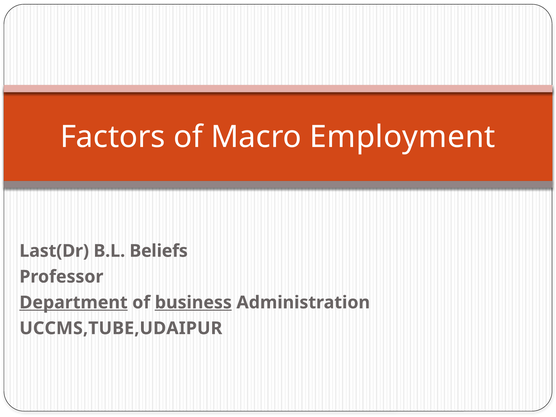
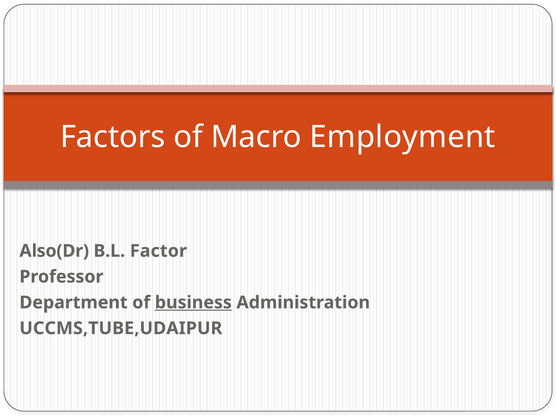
Last(Dr: Last(Dr -> Also(Dr
Beliefs: Beliefs -> Factor
Department underline: present -> none
